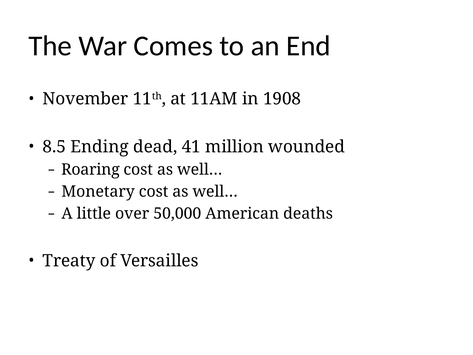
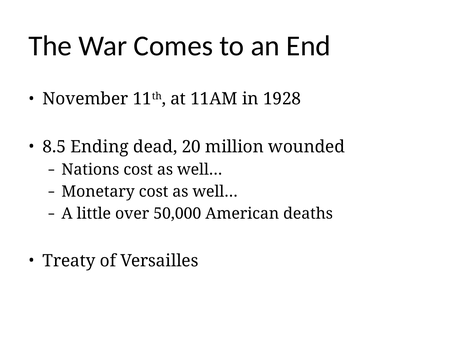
1908: 1908 -> 1928
41: 41 -> 20
Roaring: Roaring -> Nations
